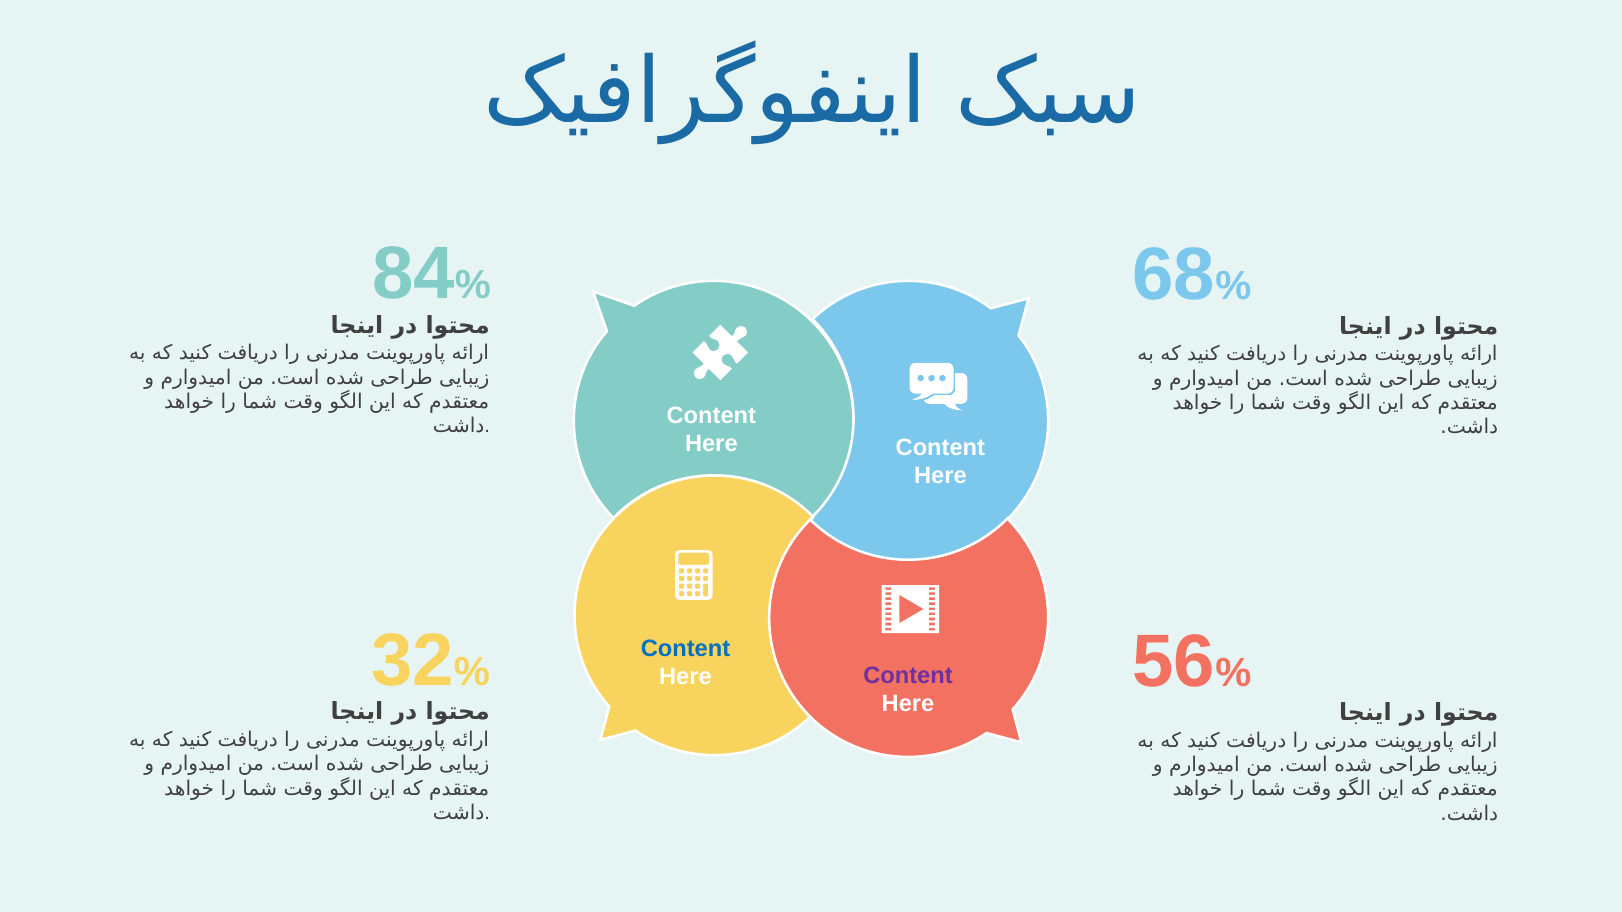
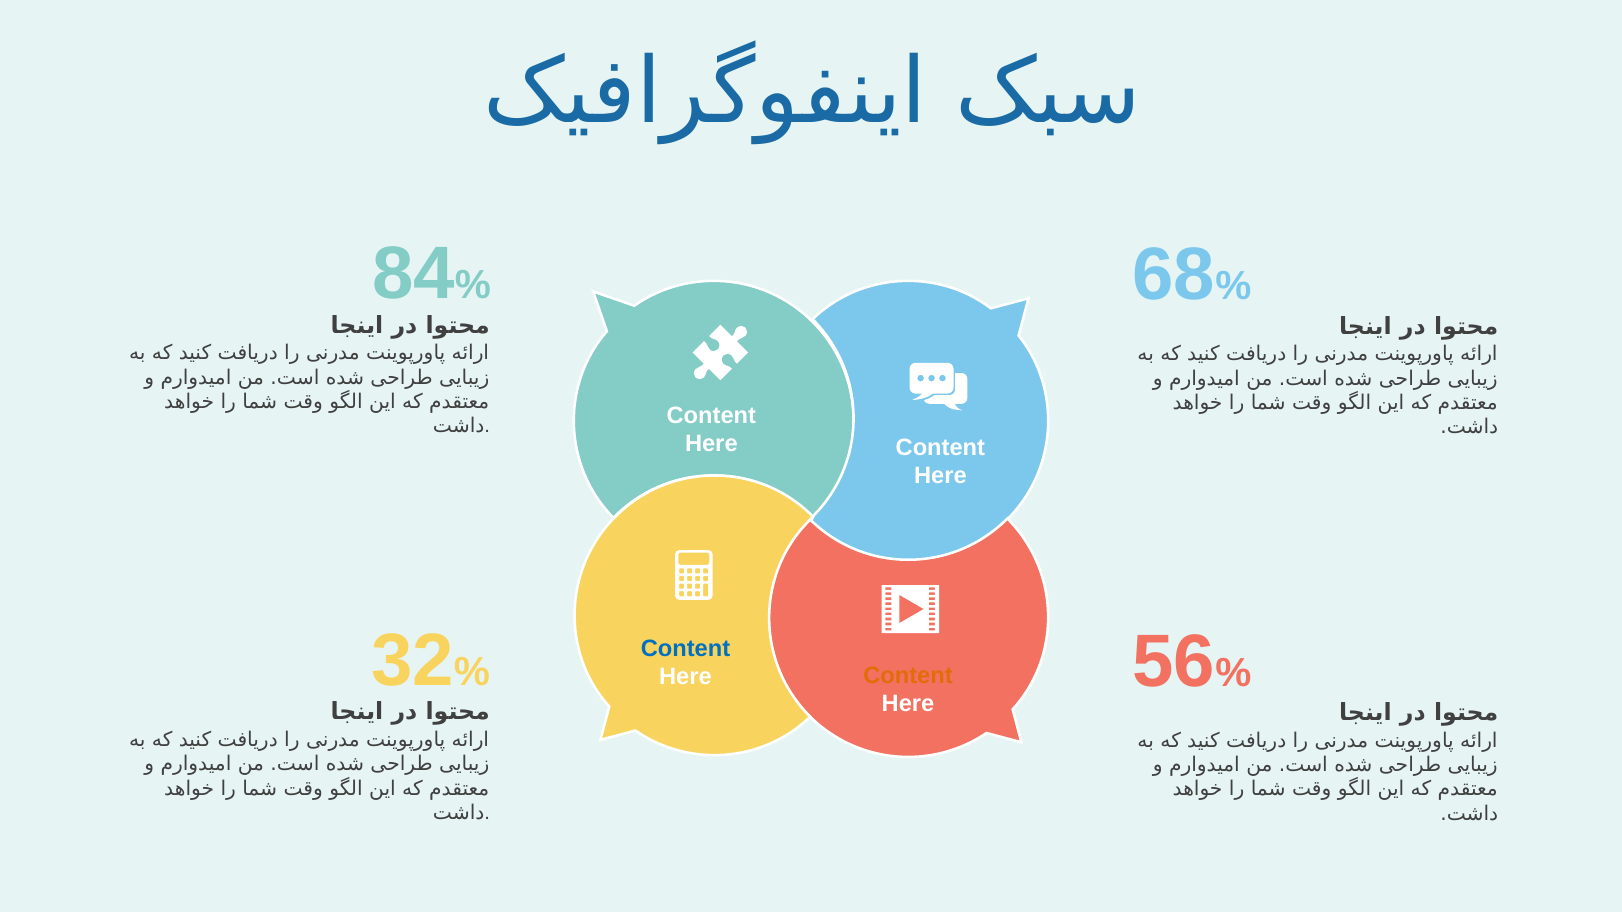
Content at (908, 676) colour: purple -> orange
